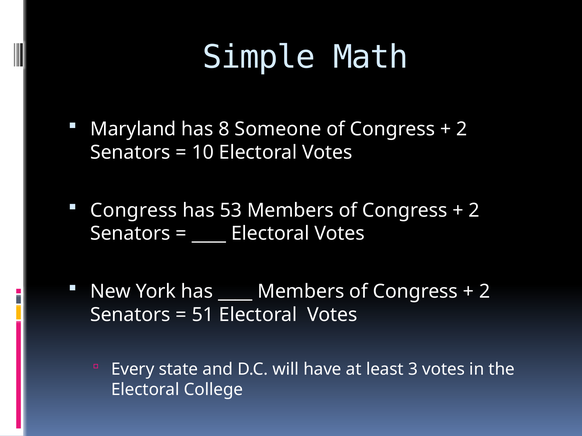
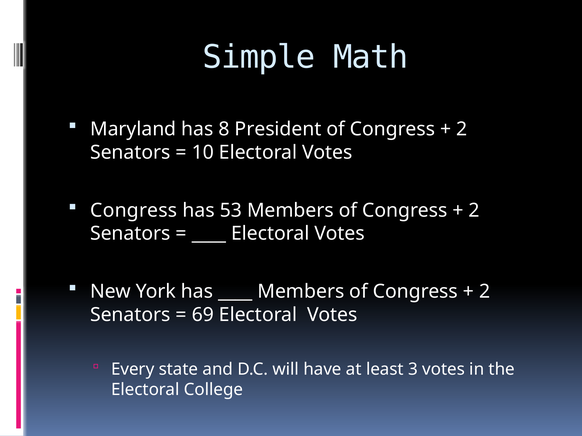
Someone: Someone -> President
51: 51 -> 69
